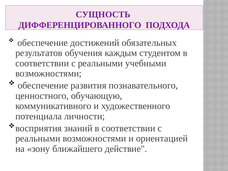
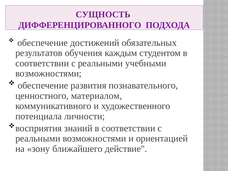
обучающую: обучающую -> материалом
